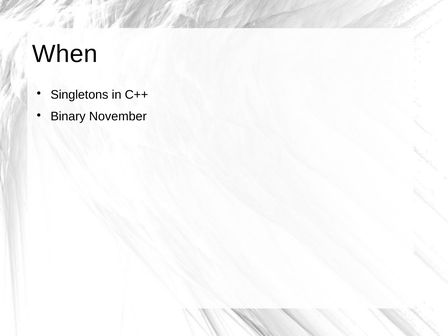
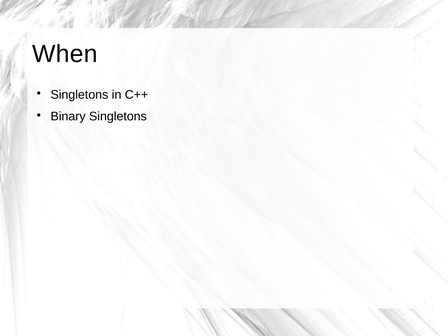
Binary November: November -> Singletons
